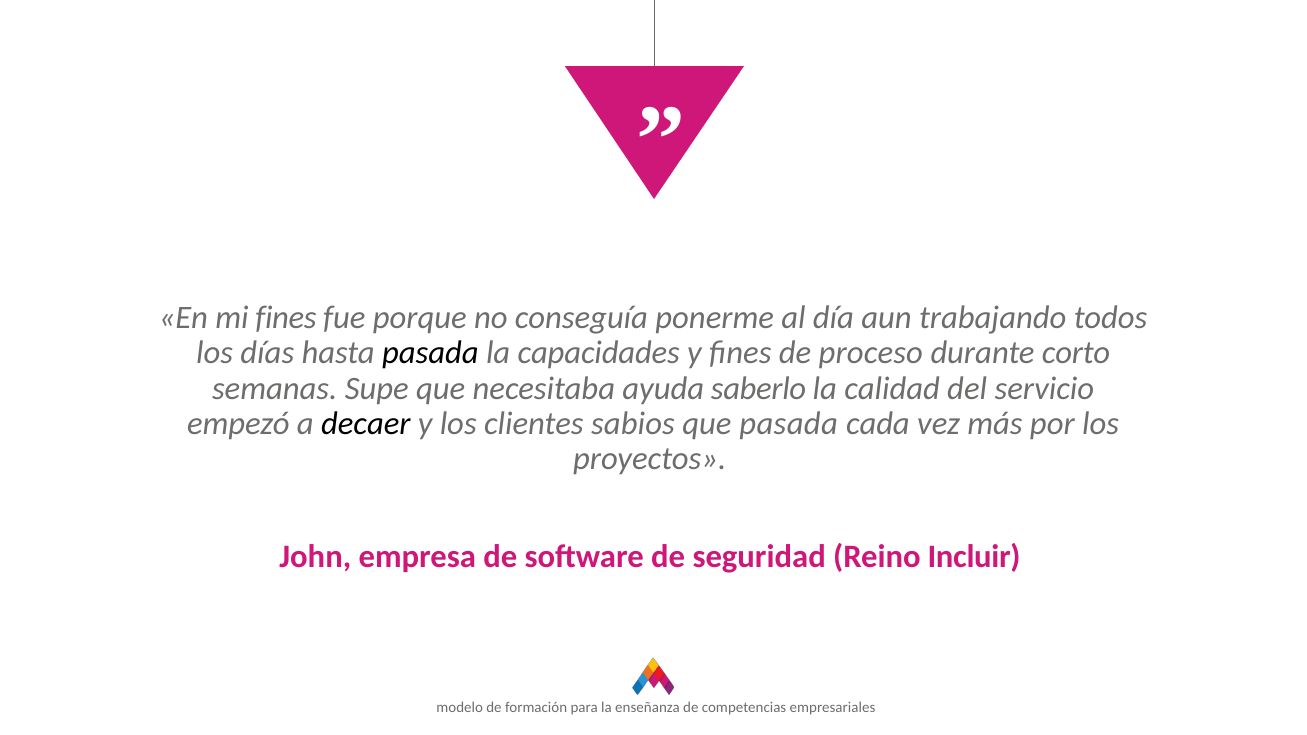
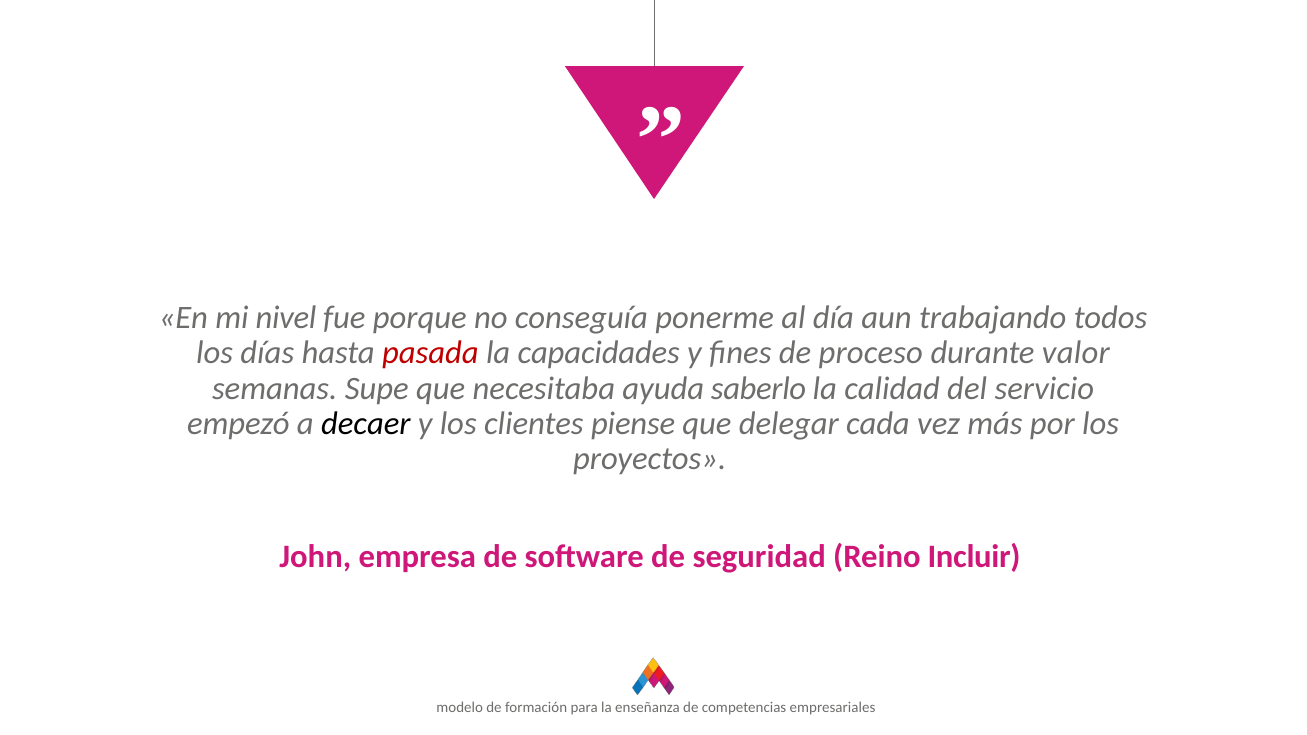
mi fines: fines -> nivel
pasada at (430, 353) colour: black -> red
corto: corto -> valor
sabios: sabios -> piense
que pasada: pasada -> delegar
